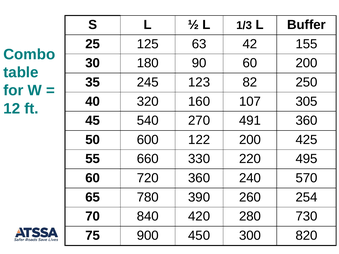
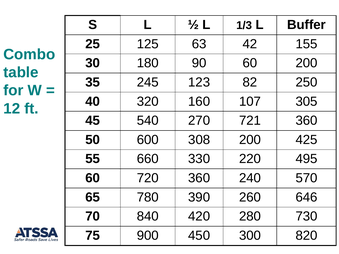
491: 491 -> 721
122: 122 -> 308
254: 254 -> 646
